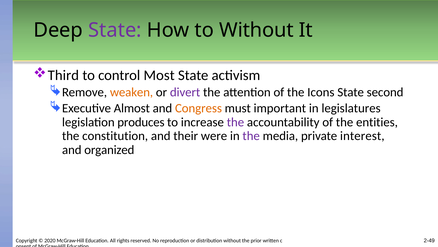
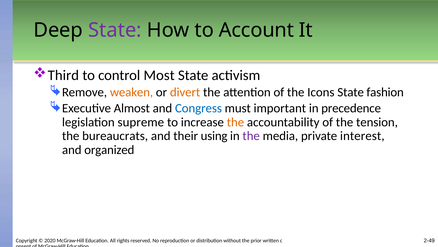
to Without: Without -> Account
divert colour: purple -> orange
second: second -> fashion
Congress colour: orange -> blue
legislatures: legislatures -> precedence
produces: produces -> supreme
the at (235, 122) colour: purple -> orange
entities: entities -> tension
constitution: constitution -> bureaucrats
were: were -> using
